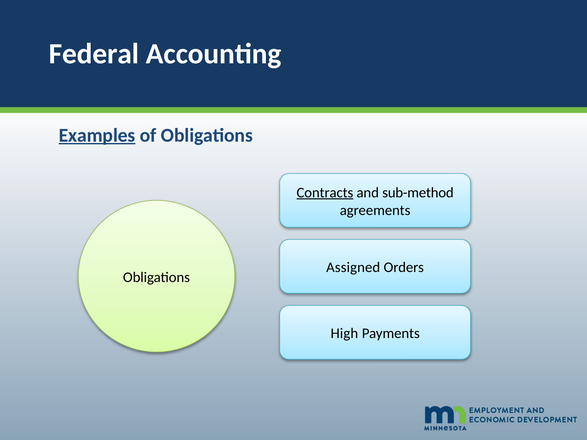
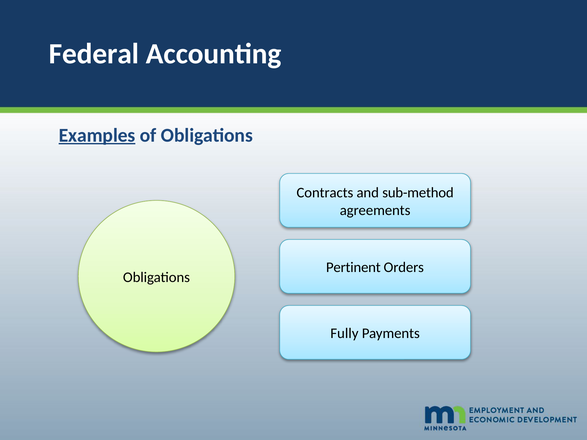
Contracts underline: present -> none
Assigned: Assigned -> Pertinent
High: High -> Fully
